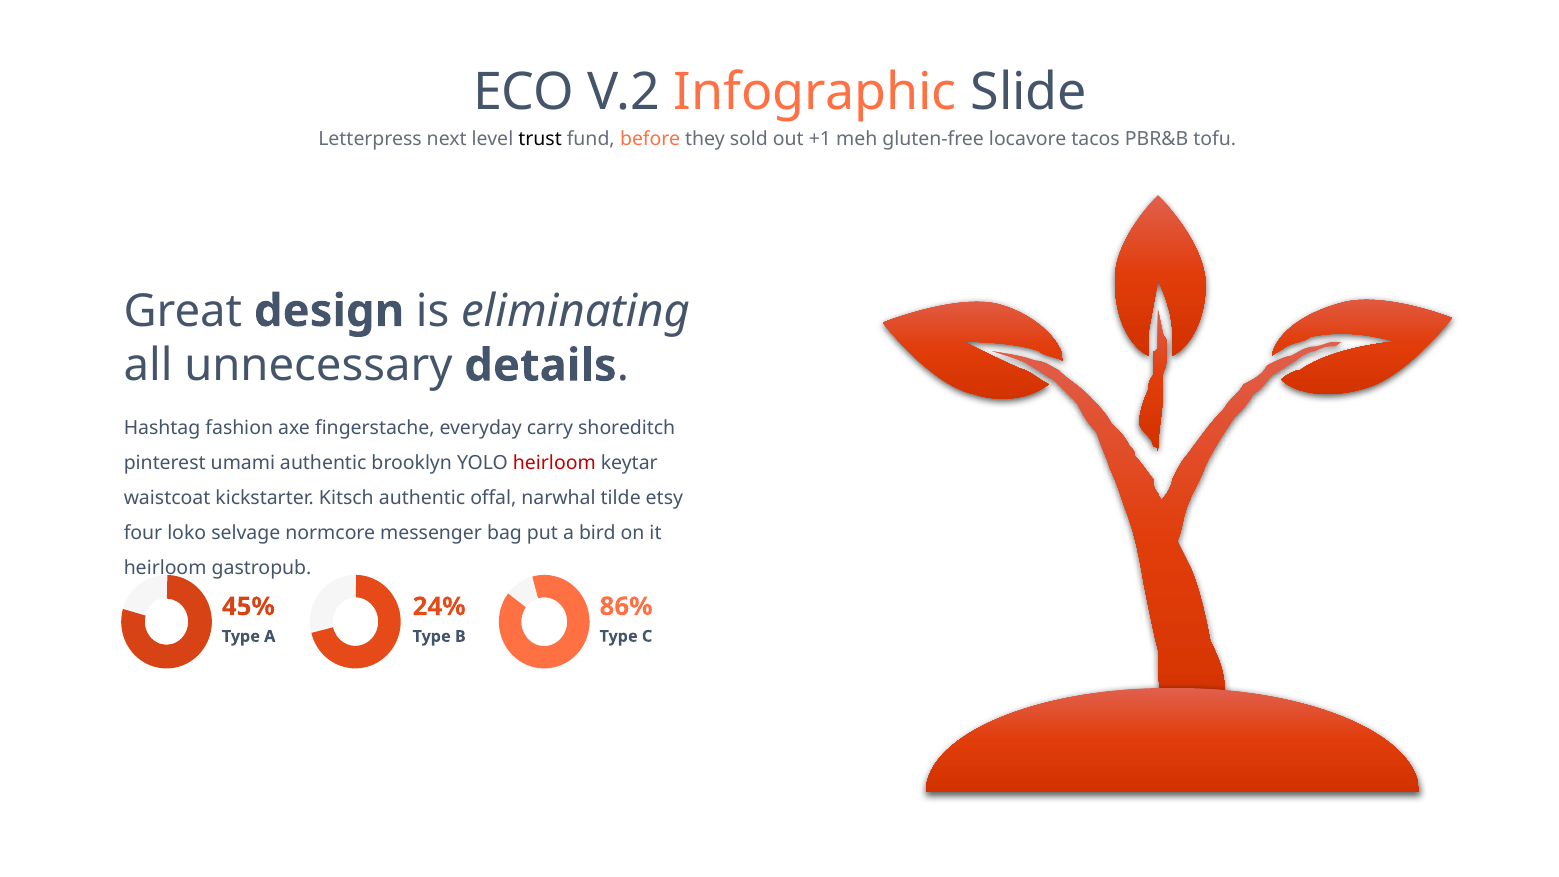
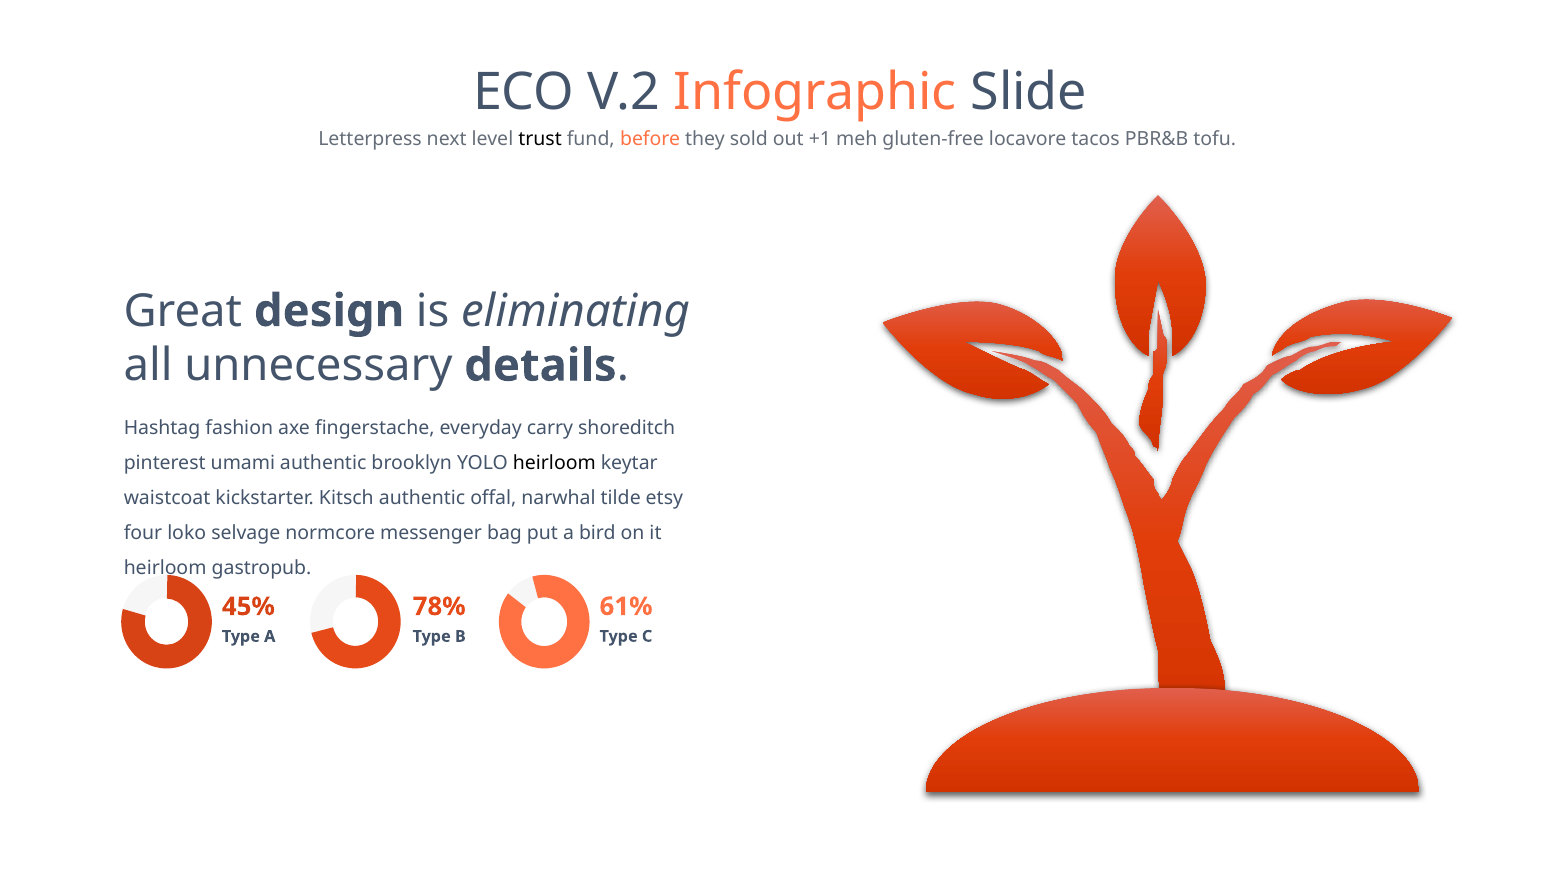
heirloom at (554, 463) colour: red -> black
86%: 86% -> 61%
24%: 24% -> 78%
